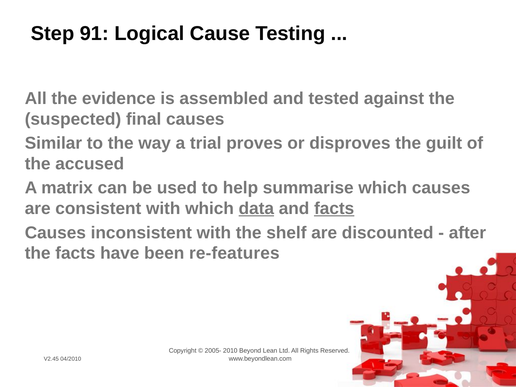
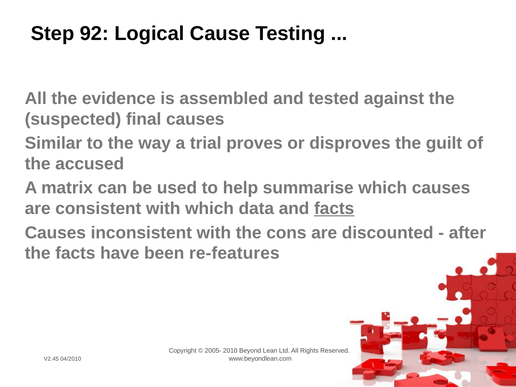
91: 91 -> 92
data underline: present -> none
shelf: shelf -> cons
